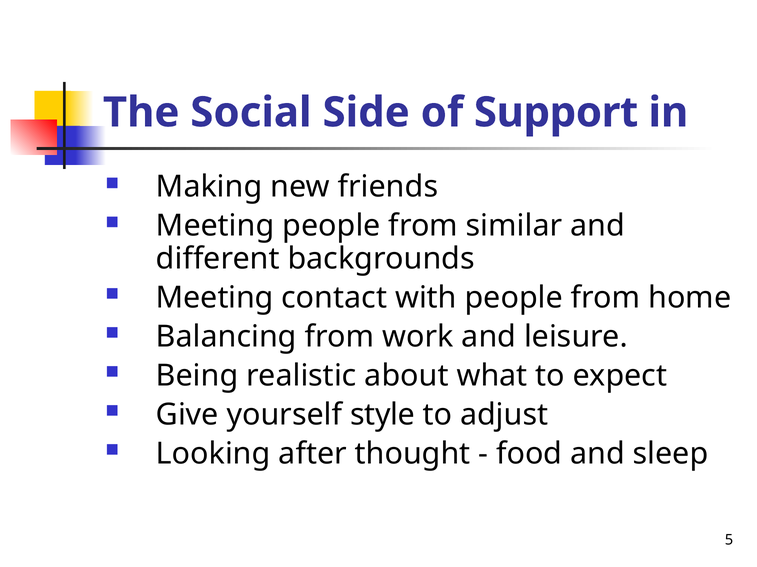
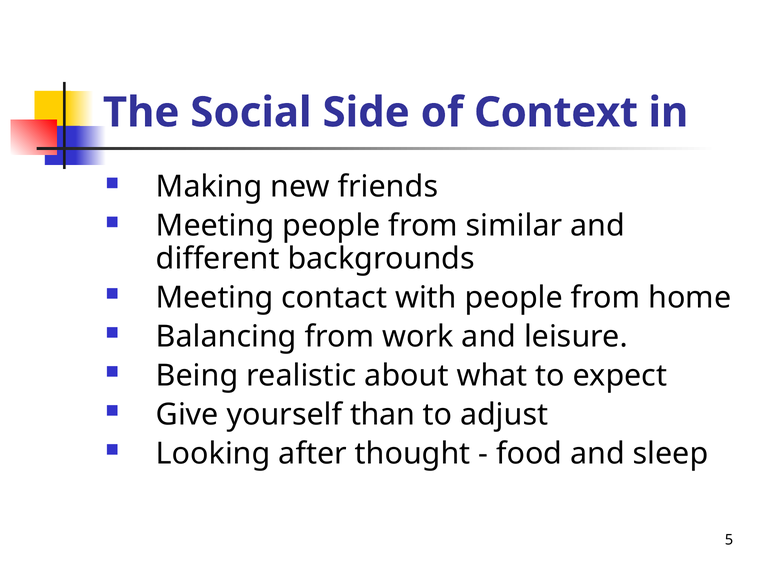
Support: Support -> Context
style: style -> than
